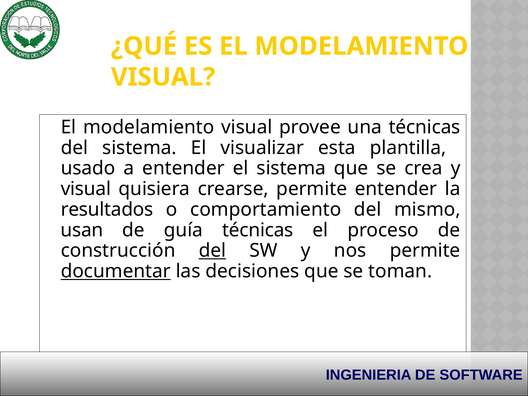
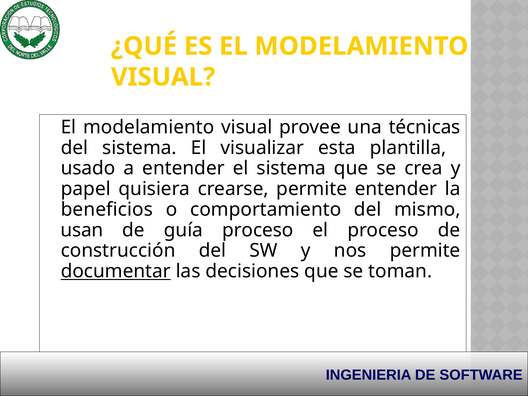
visual at (86, 189): visual -> papel
resultados: resultados -> beneficios
guía técnicas: técnicas -> proceso
del at (212, 251) underline: present -> none
